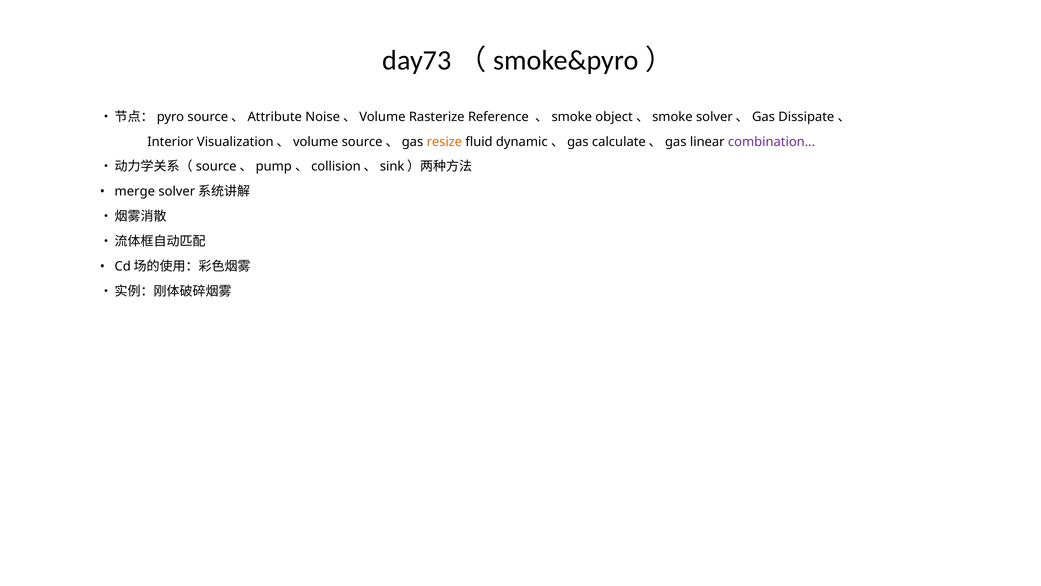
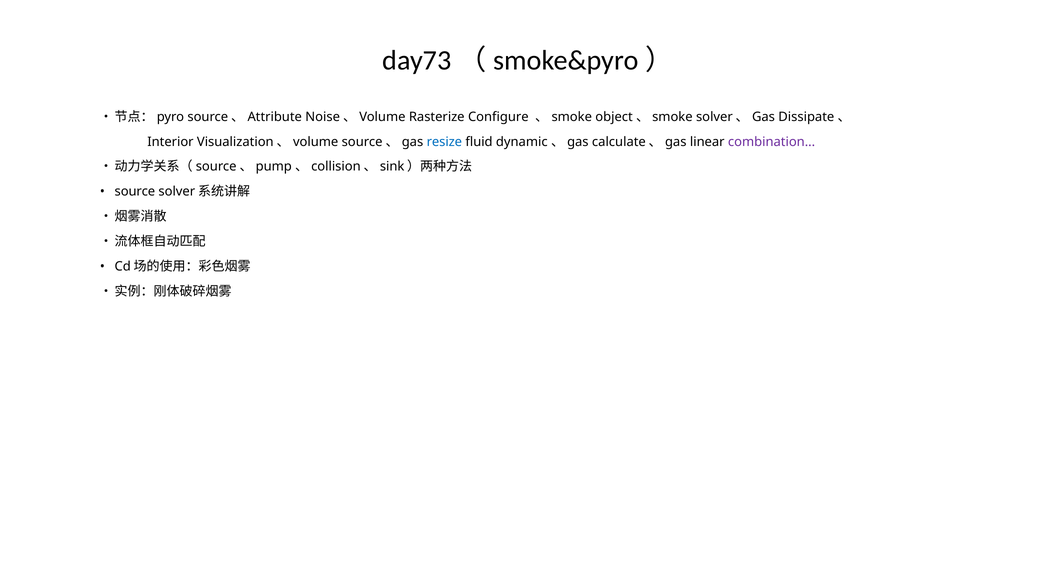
Reference: Reference -> Configure
resize colour: orange -> blue
merge at (135, 191): merge -> source
